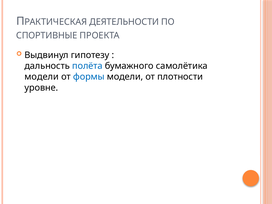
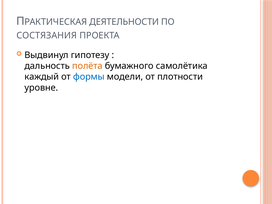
СПОРТИВНЫЕ: СПОРТИВНЫЕ -> СОСТЯЗАНИЯ
полёта colour: blue -> orange
модели at (42, 77): модели -> каждый
